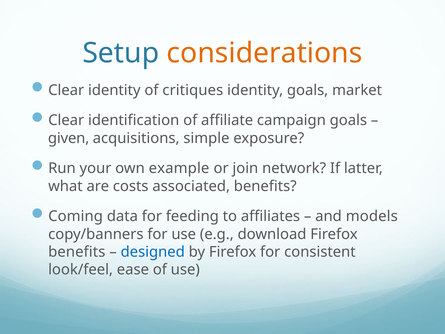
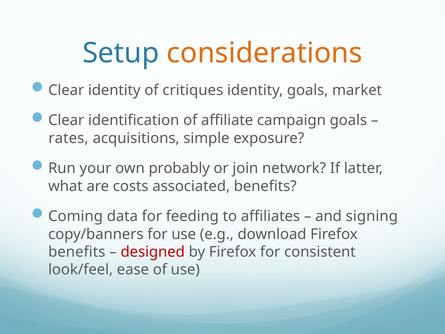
given: given -> rates
example: example -> probably
models: models -> signing
designed colour: blue -> red
